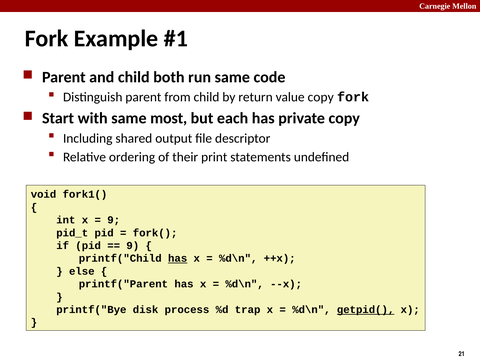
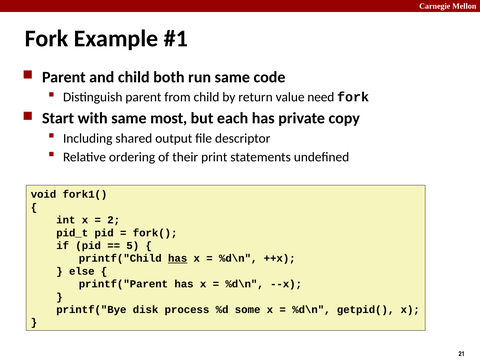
value copy: copy -> need
9 at (114, 220): 9 -> 2
9 at (133, 246): 9 -> 5
trap: trap -> some
getpid( underline: present -> none
